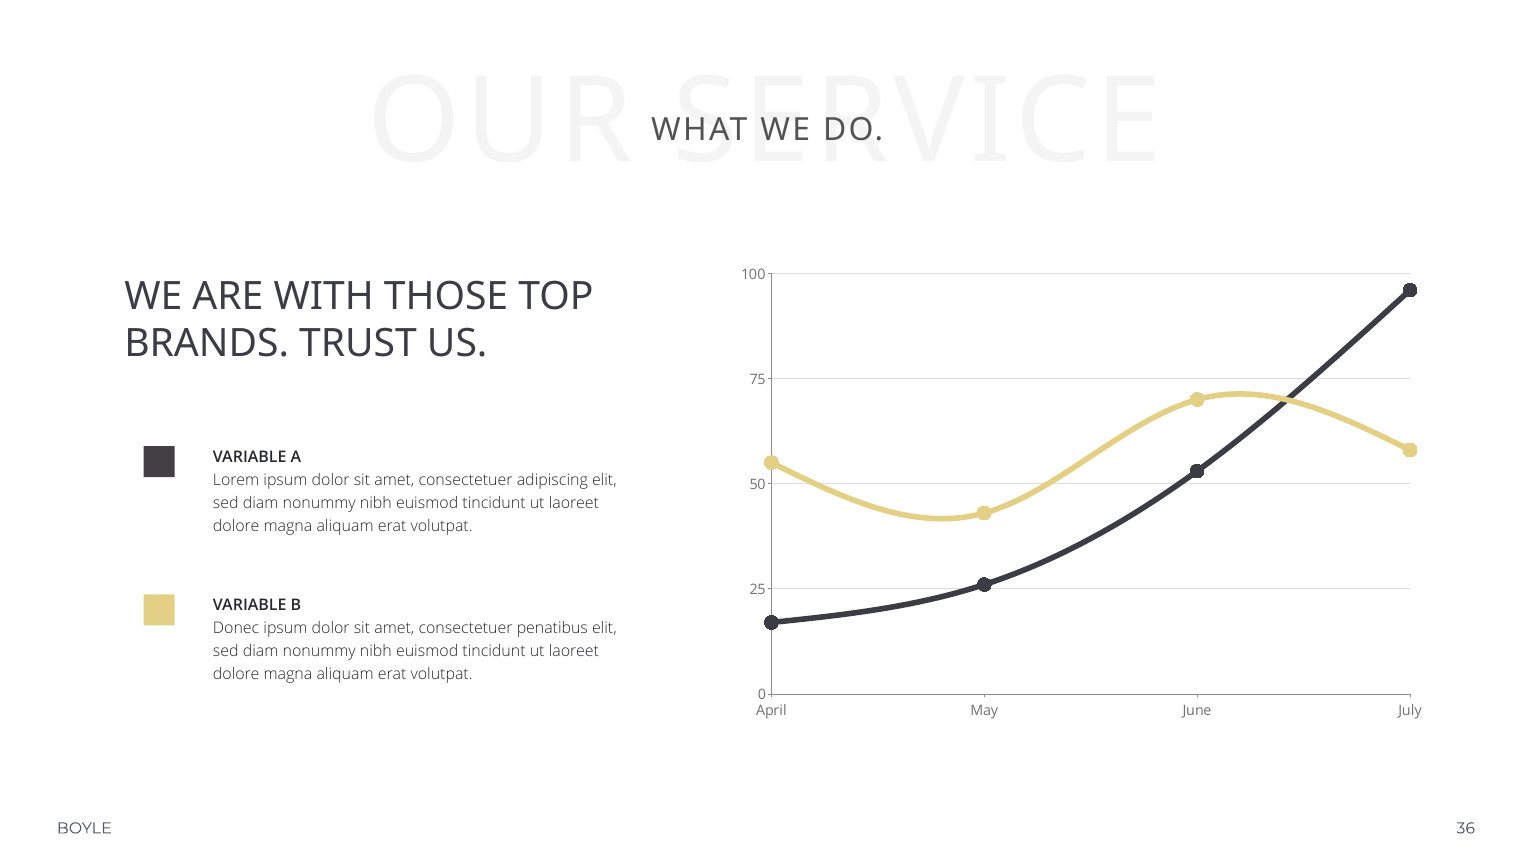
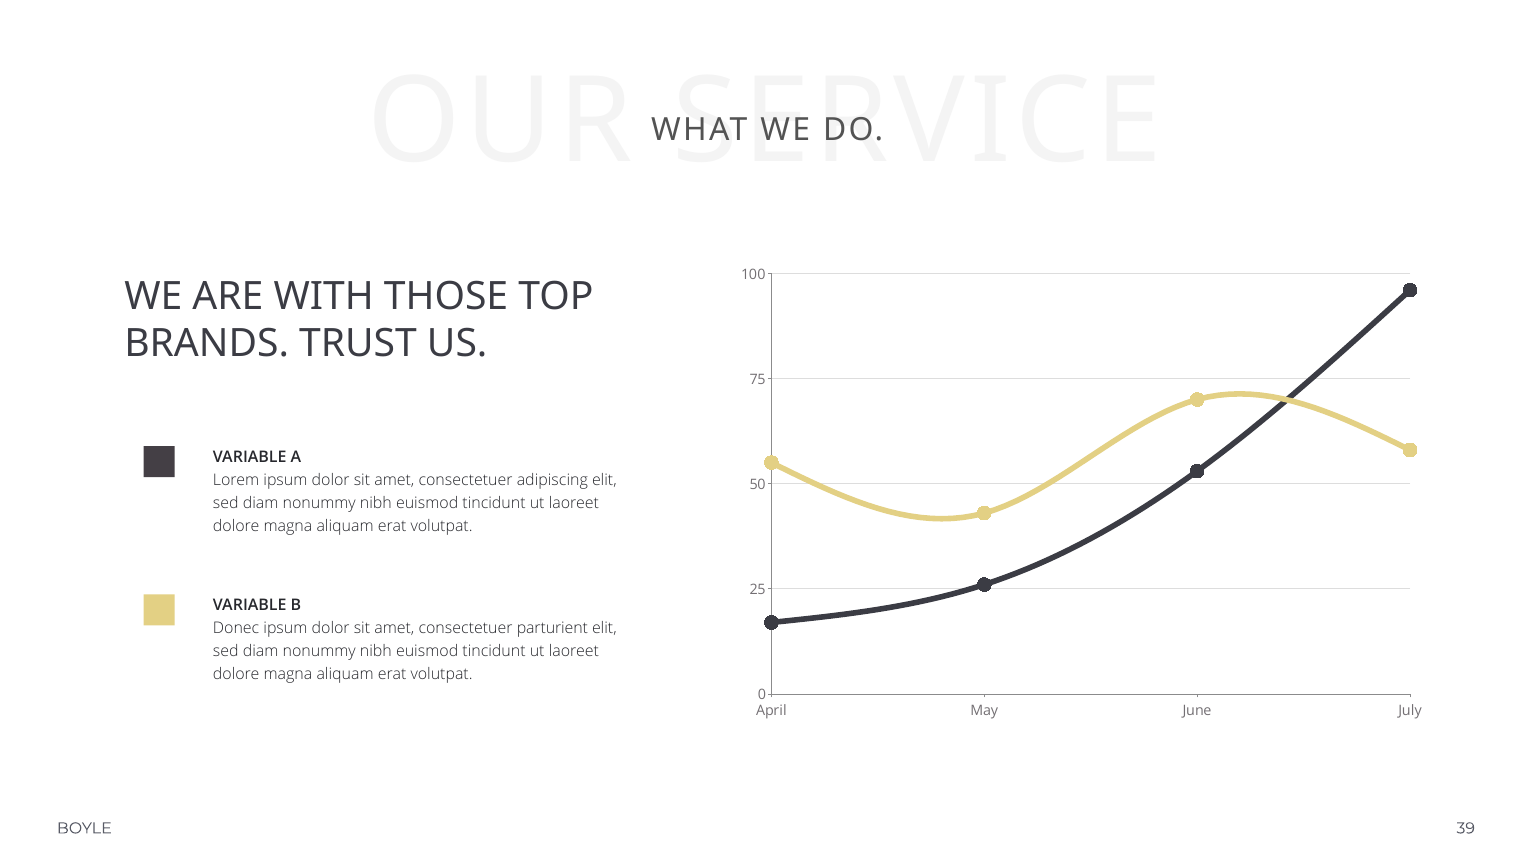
penatibus: penatibus -> parturient
36: 36 -> 39
